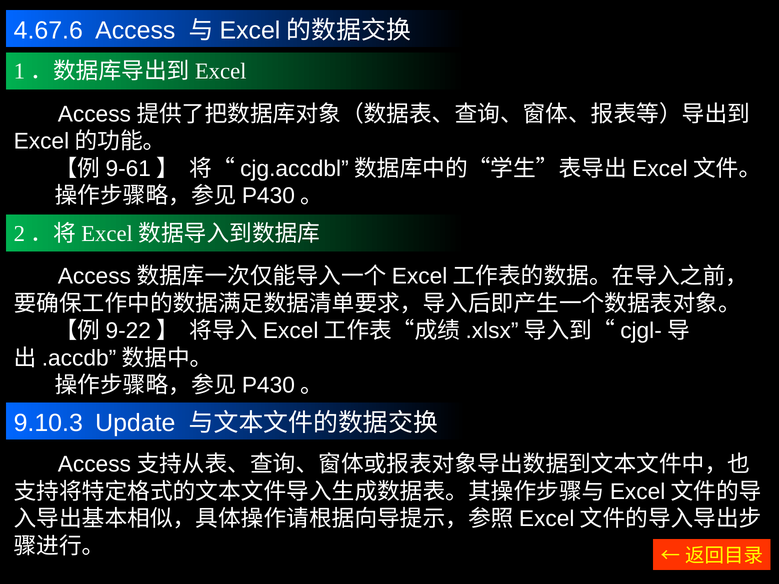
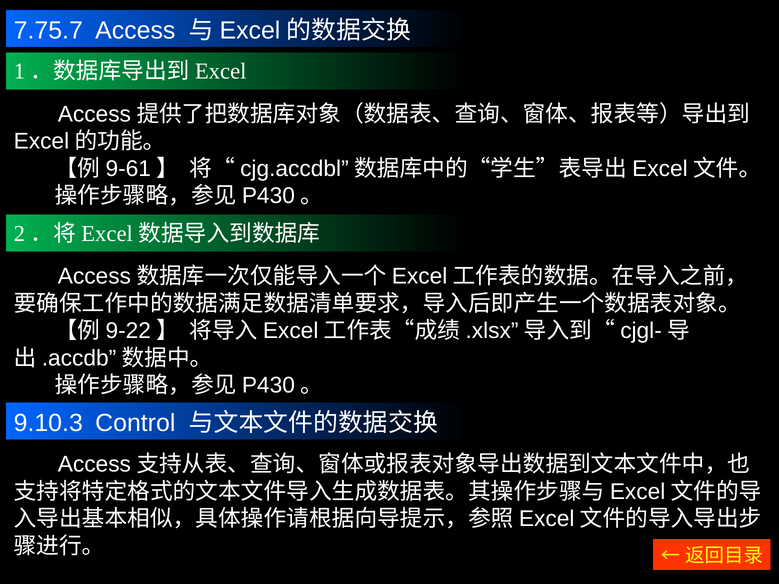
4.67.6: 4.67.6 -> 7.75.7
Update: Update -> Control
